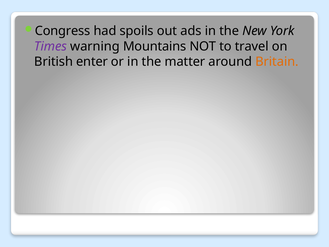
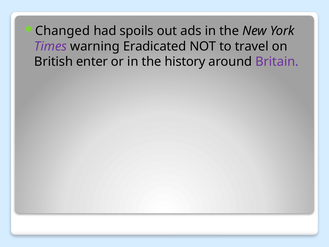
Congress: Congress -> Changed
Mountains: Mountains -> Eradicated
matter: matter -> history
Britain colour: orange -> purple
